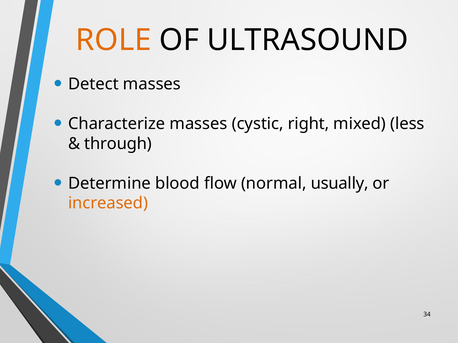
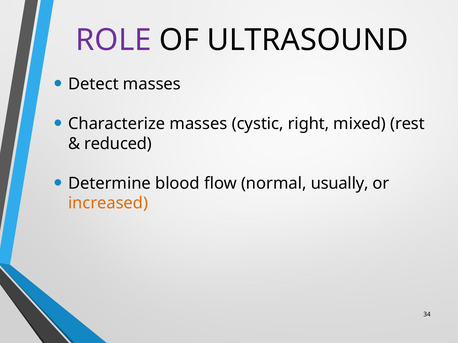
ROLE colour: orange -> purple
less: less -> rest
through: through -> reduced
